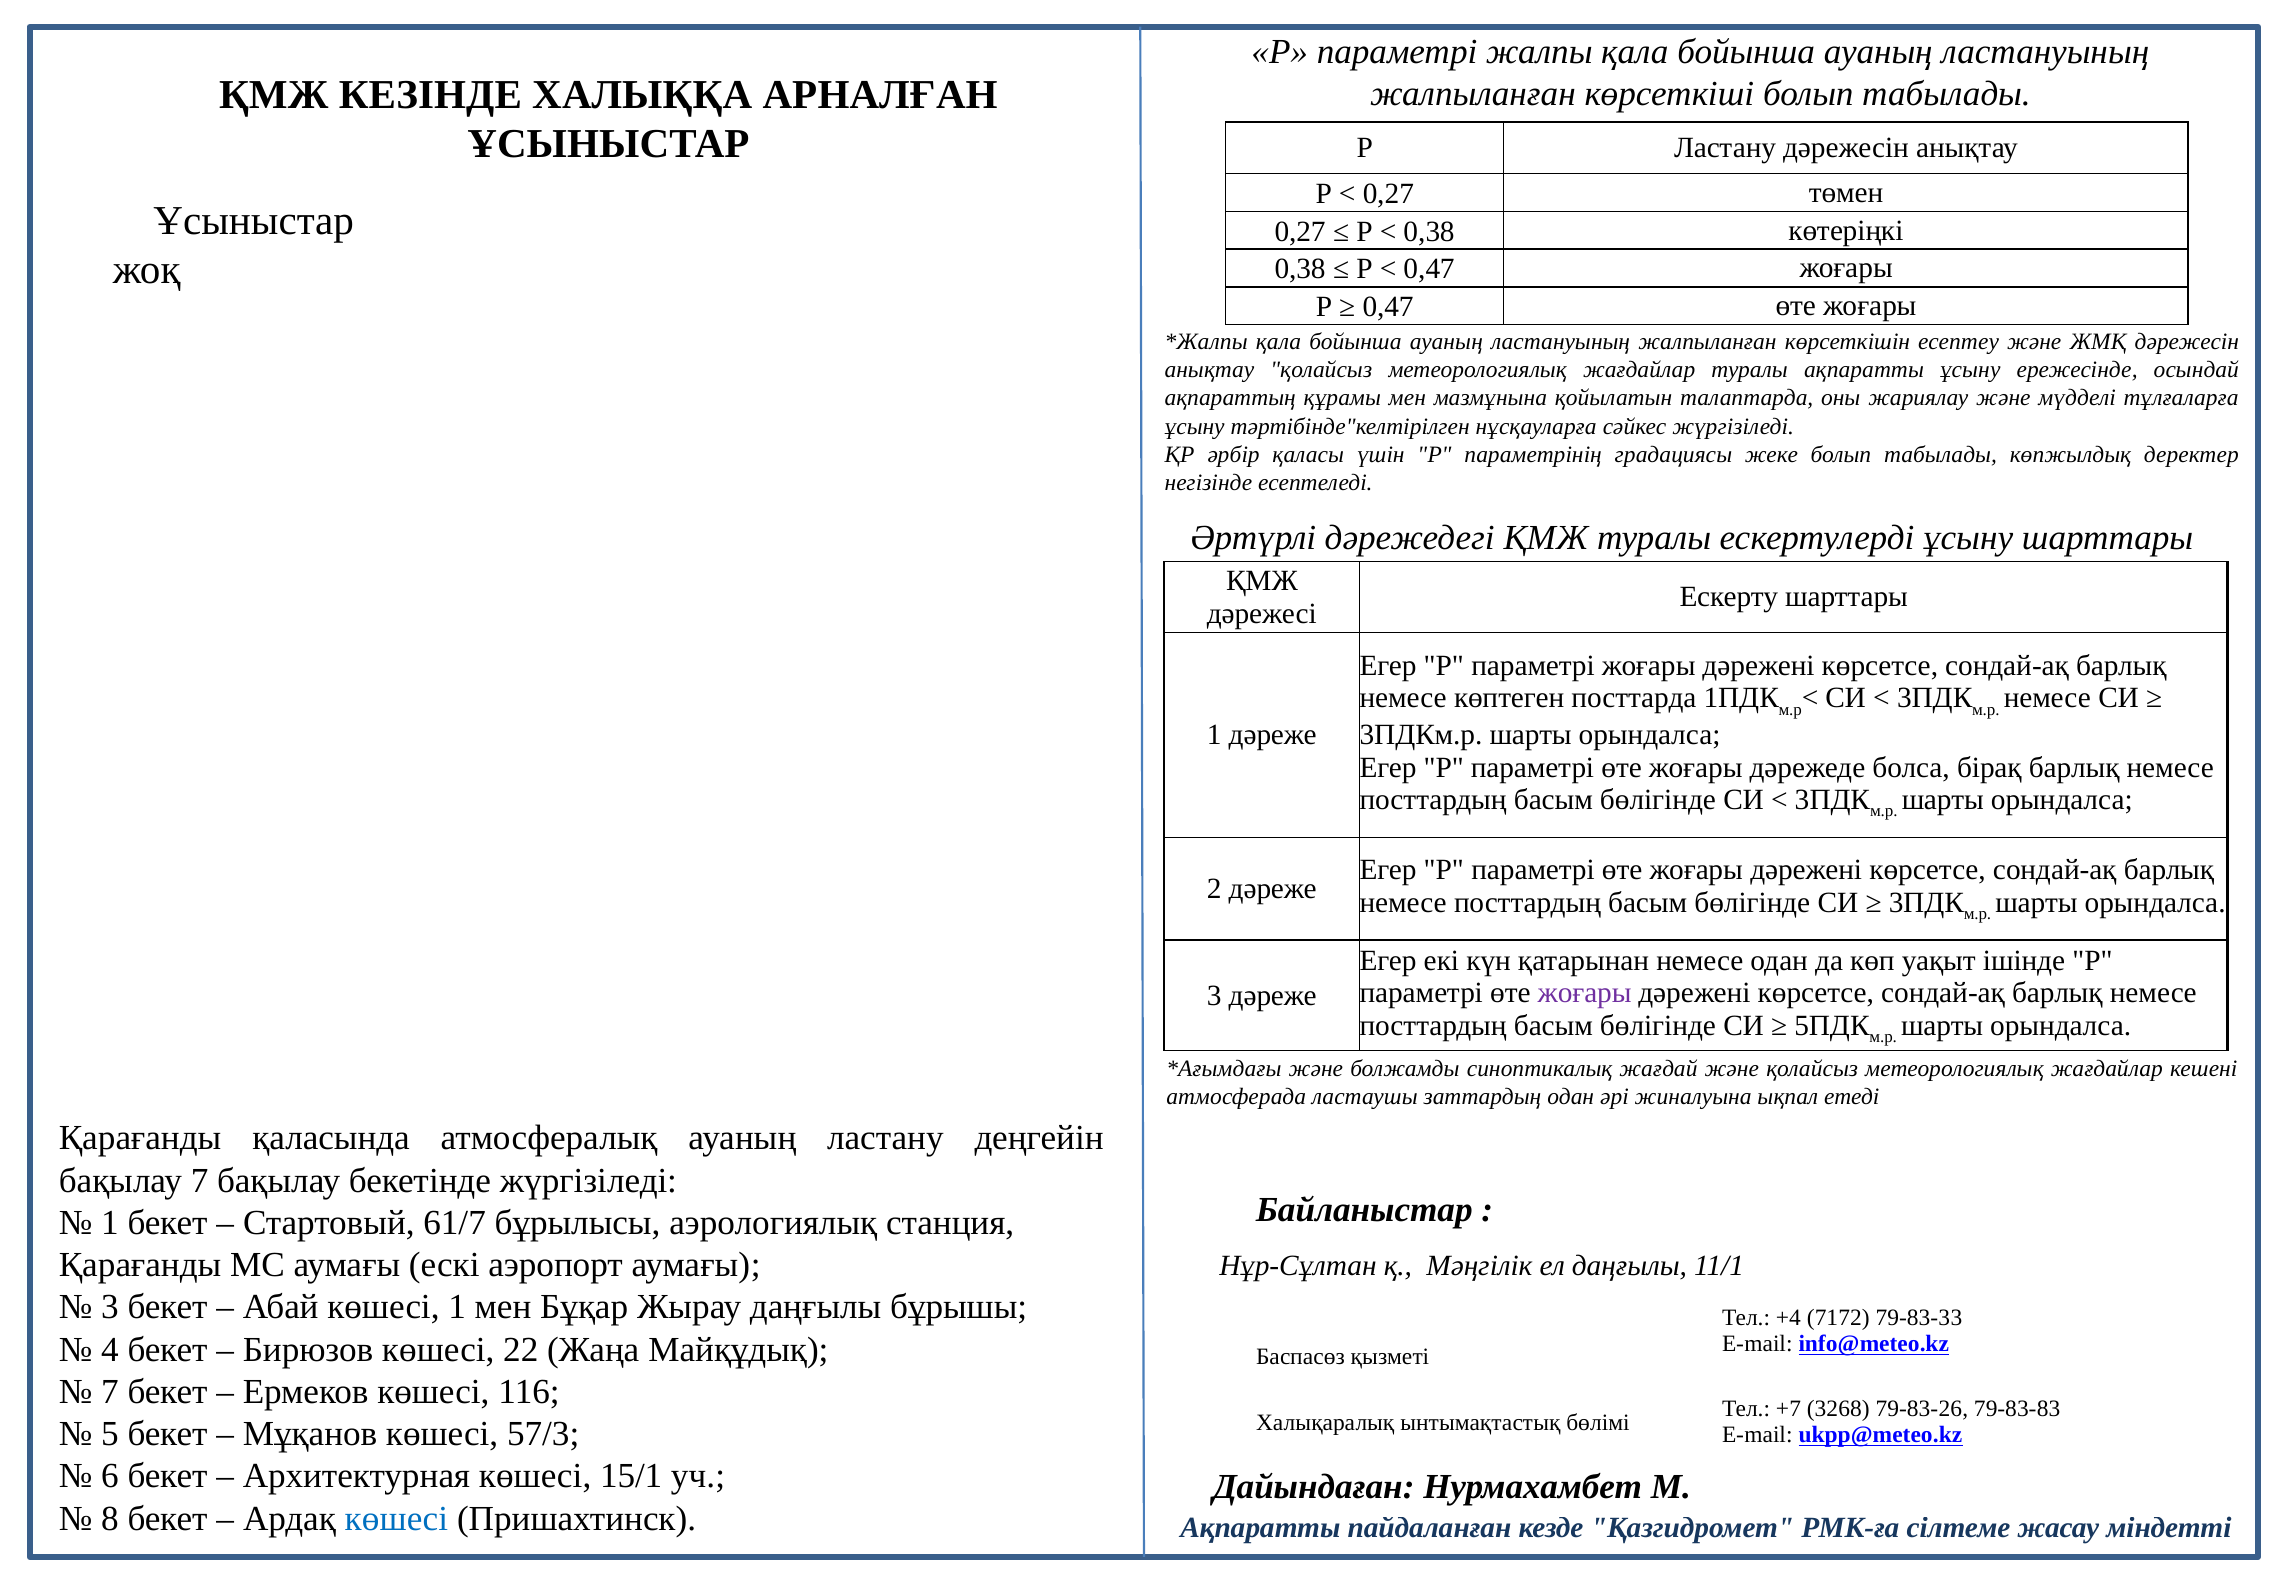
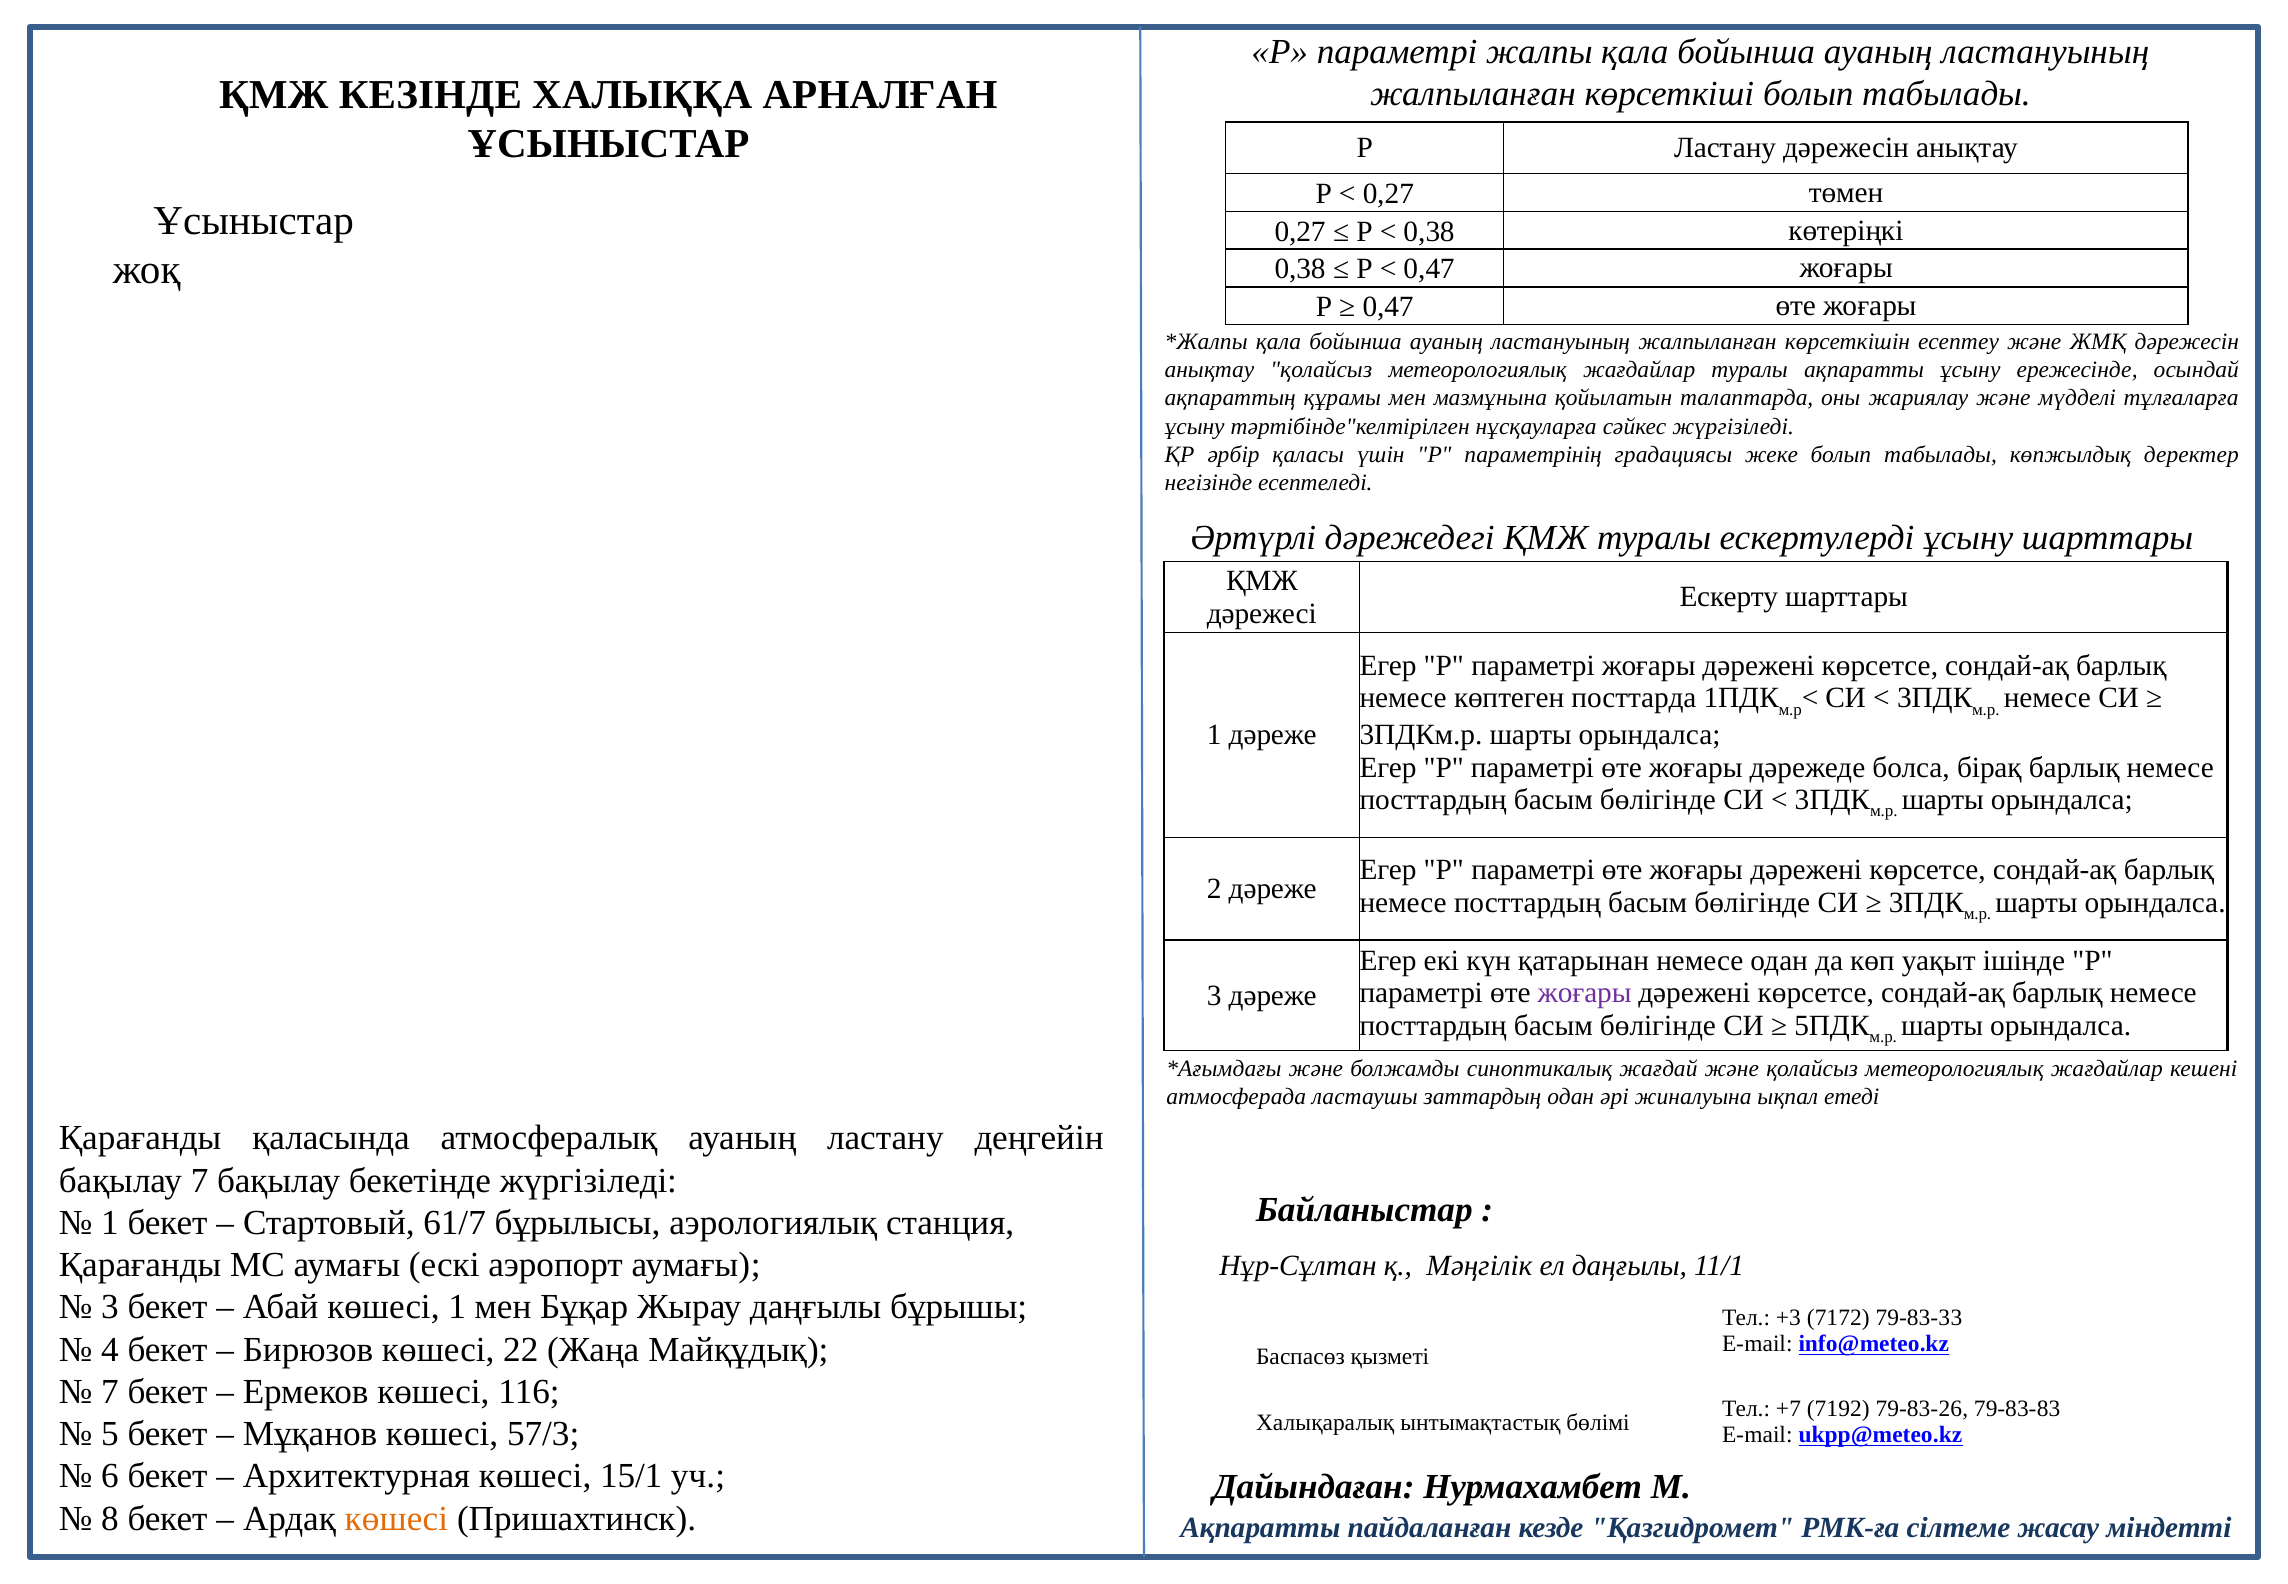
+4: +4 -> +3
3268: 3268 -> 7192
көшесі at (396, 1518) colour: blue -> orange
